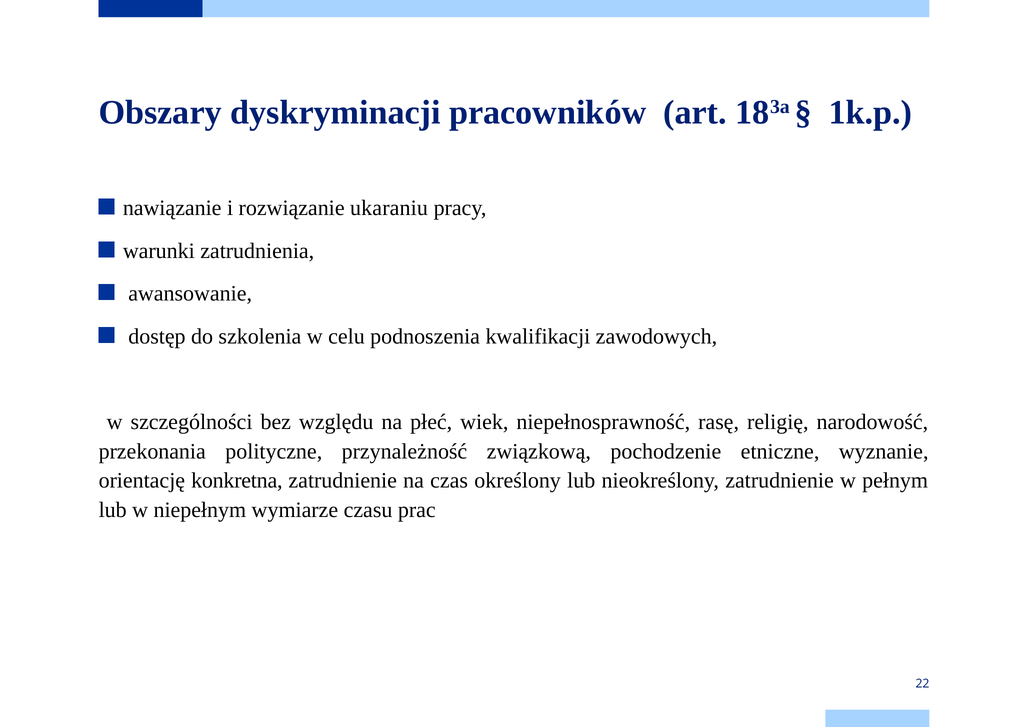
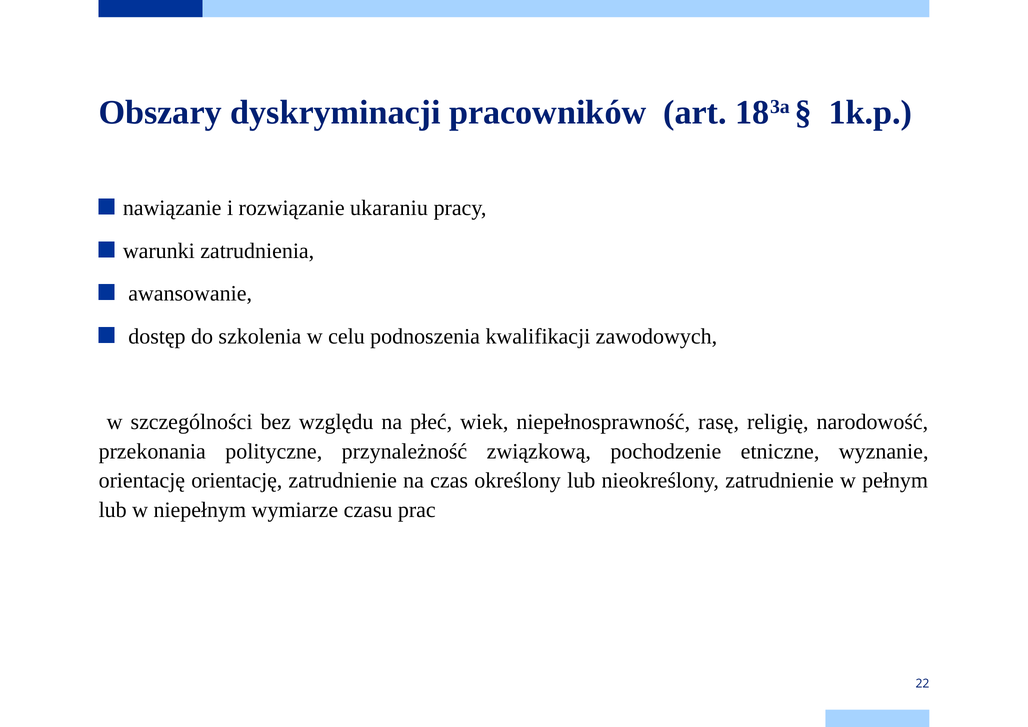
orientację konkretna: konkretna -> orientację
